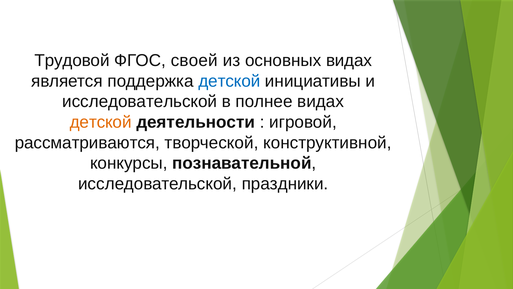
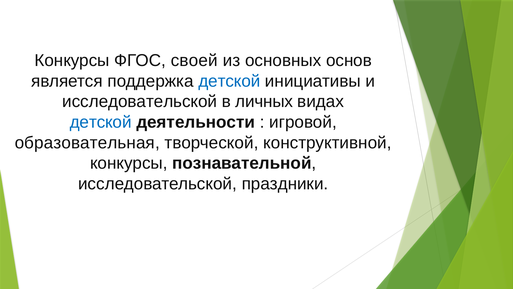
Трудовой at (72, 60): Трудовой -> Конкурсы
основных видах: видах -> основ
полнее: полнее -> личных
детской at (101, 122) colour: orange -> blue
рассматриваются: рассматриваются -> образовательная
